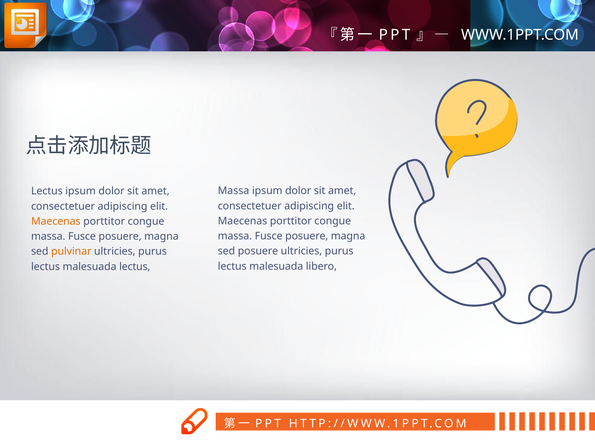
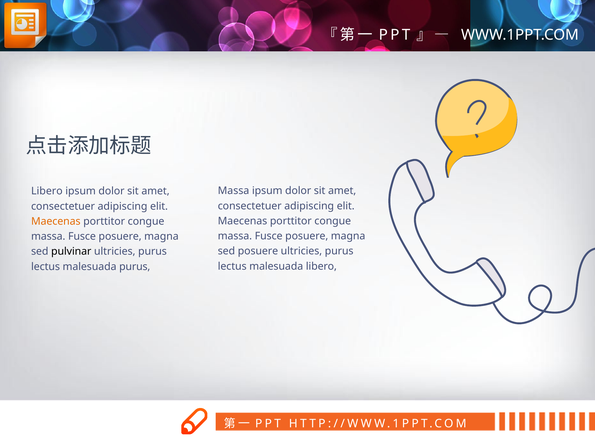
Lectus at (47, 191): Lectus -> Libero
pulvinar colour: orange -> black
malesuada lectus: lectus -> purus
